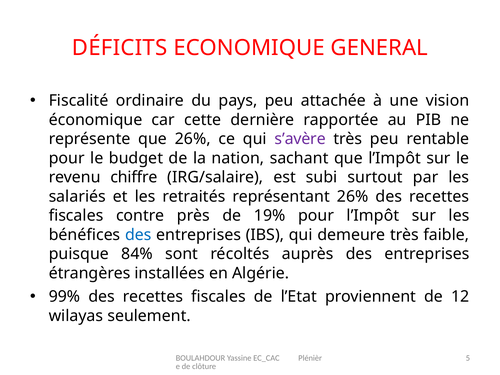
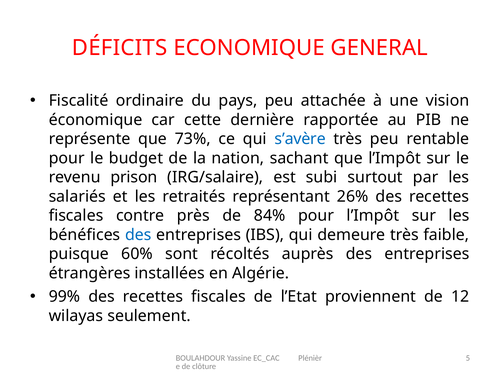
que 26%: 26% -> 73%
s’avère colour: purple -> blue
chiffre: chiffre -> prison
19%: 19% -> 84%
84%: 84% -> 60%
